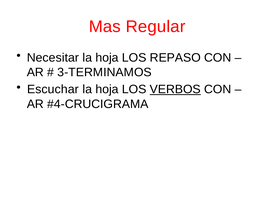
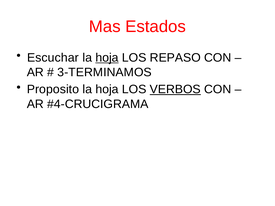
Regular: Regular -> Estados
Necesitar: Necesitar -> Escuchar
hoja at (107, 58) underline: none -> present
Escuchar: Escuchar -> Proposito
